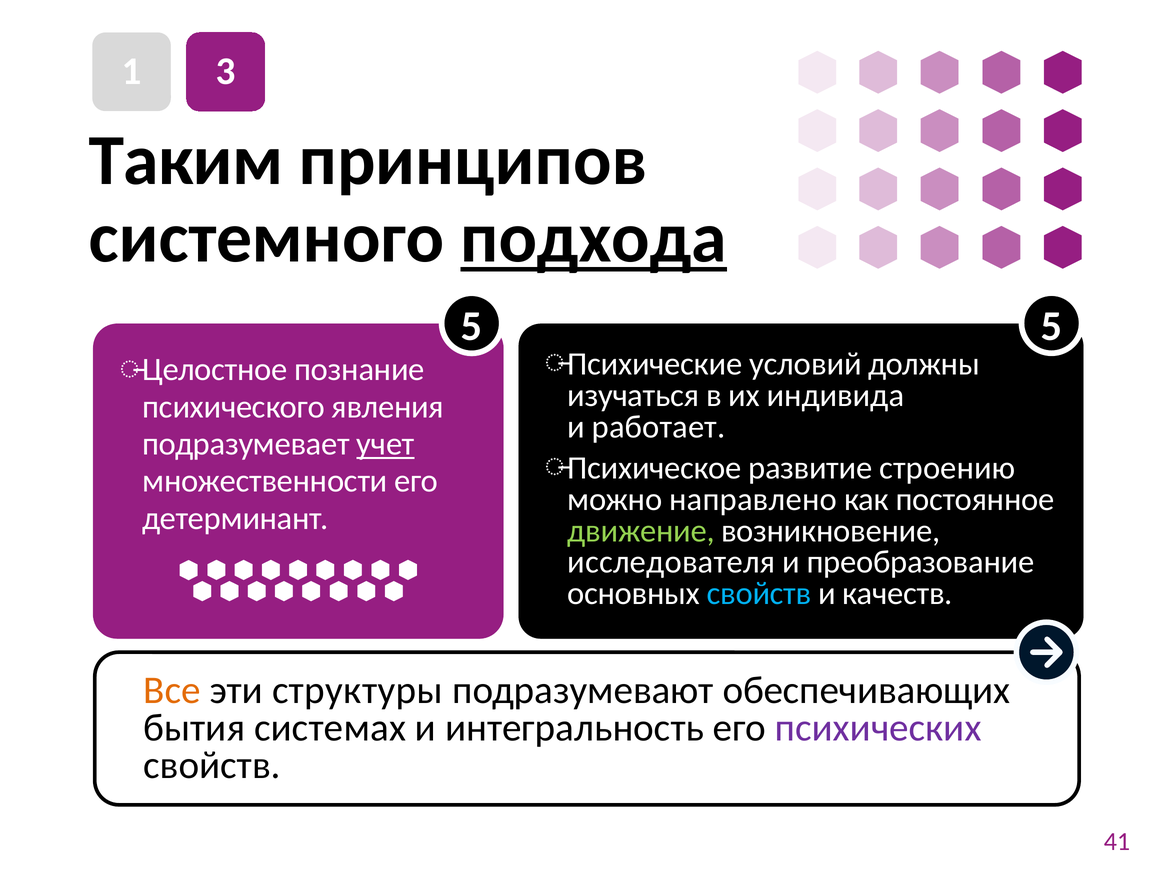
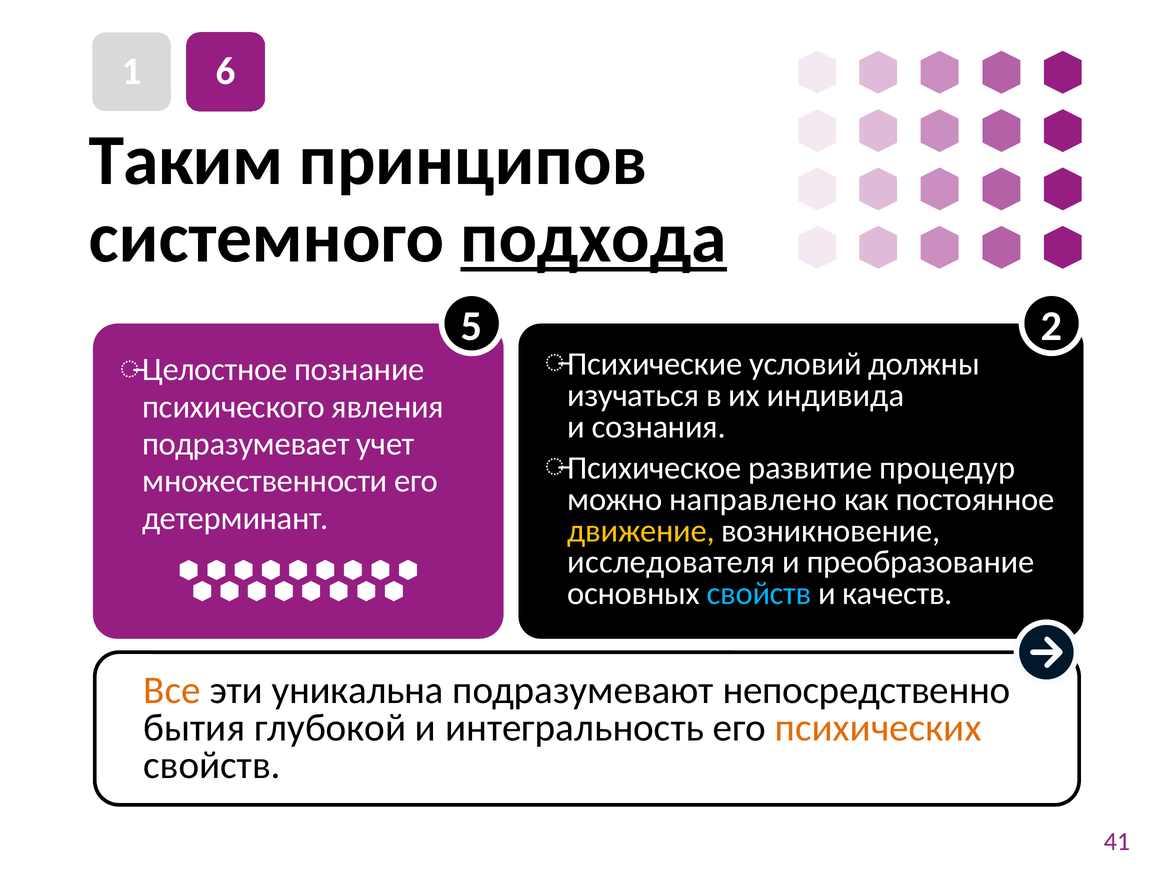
3: 3 -> 6
5 5: 5 -> 2
работает: работает -> сознания
учет underline: present -> none
строению: строению -> процедур
движение colour: light green -> yellow
структуры: структуры -> уникальна
обеспечивающих: обеспечивающих -> непосредственно
системах: системах -> глубокой
психических colour: purple -> orange
